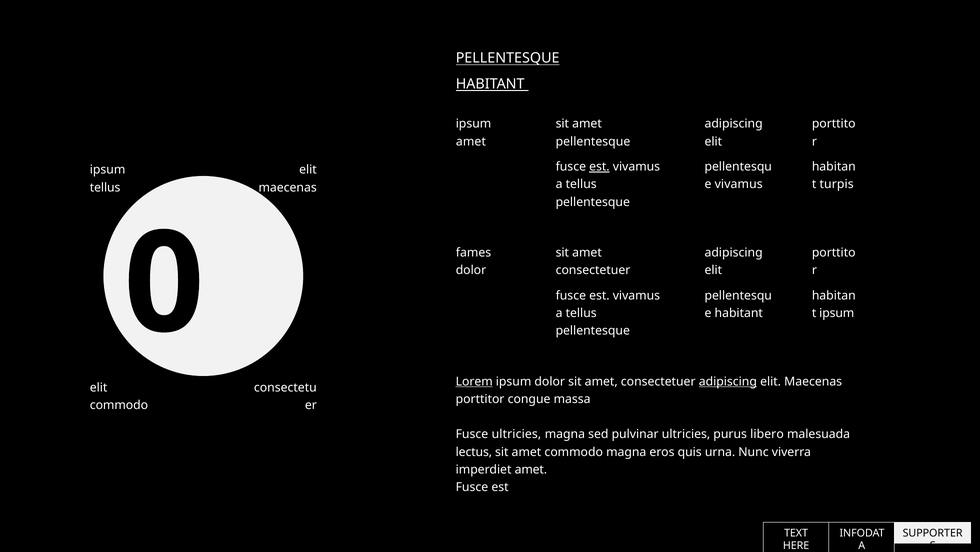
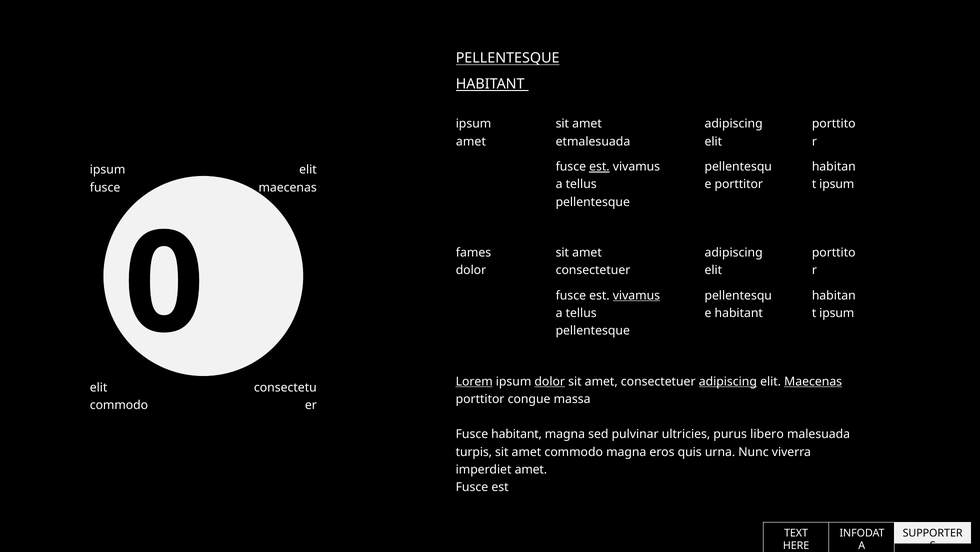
pellentesque at (593, 141): pellentesque -> etmalesuada
vivamus at (739, 184): vivamus -> porttitor
turpis at (837, 184): turpis -> ipsum
tellus at (105, 187): tellus -> fusce
vivamus at (636, 295) underline: none -> present
dolor at (550, 381) underline: none -> present
Maecenas at (813, 381) underline: none -> present
Fusce ultricies: ultricies -> habitant
lectus: lectus -> turpis
